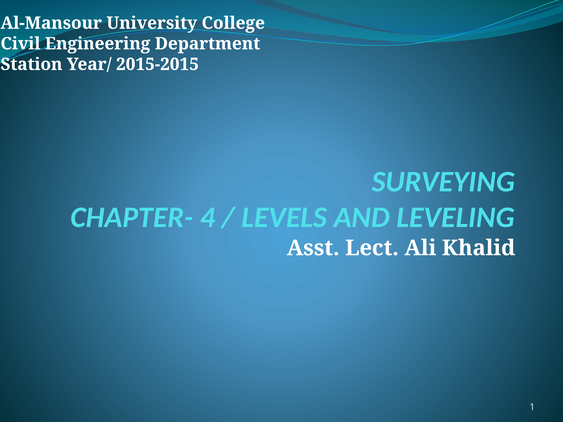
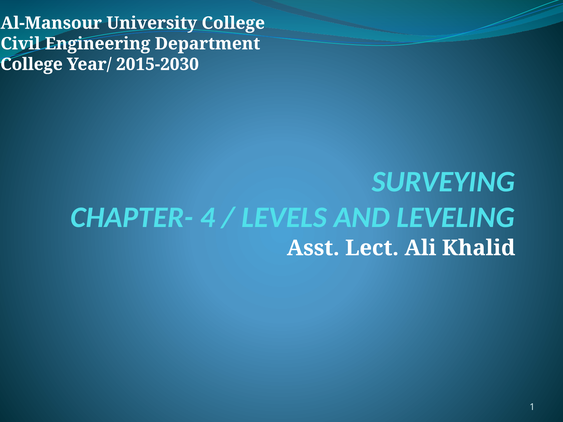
Station at (31, 64): Station -> College
2015-2015: 2015-2015 -> 2015-2030
